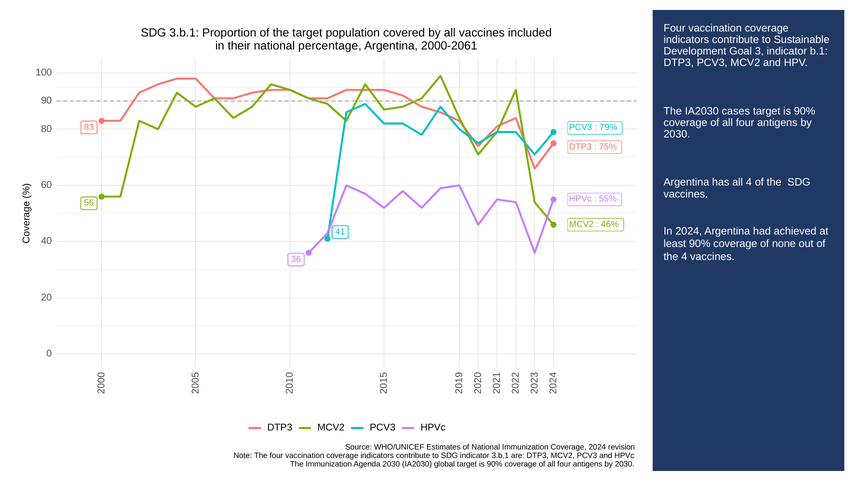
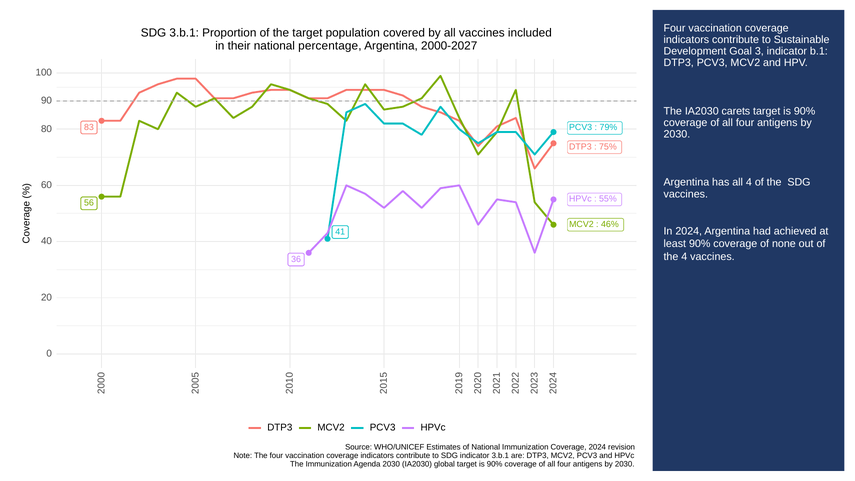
2000-2061: 2000-2061 -> 2000-2027
cases: cases -> carets
